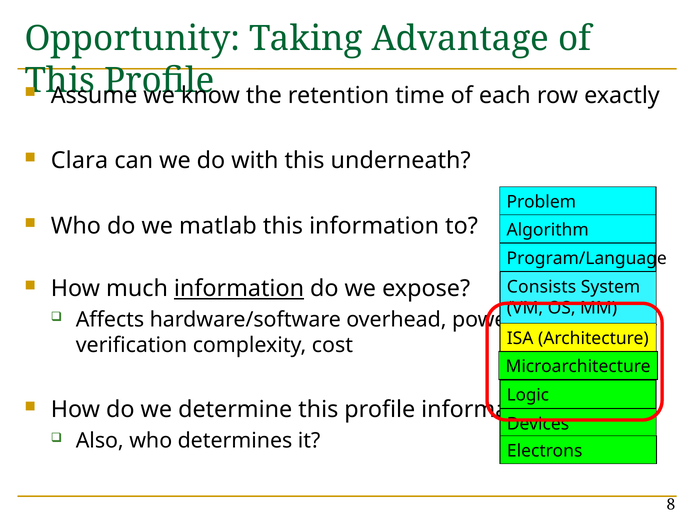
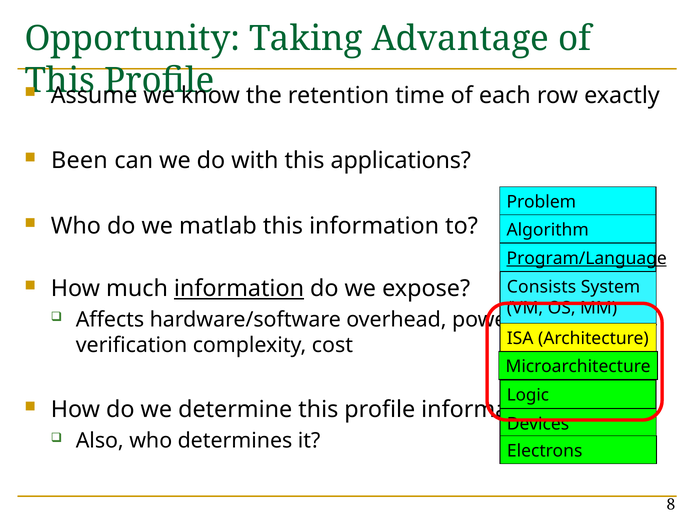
Clara: Clara -> Been
underneath: underneath -> applications
Program/Language underline: none -> present
